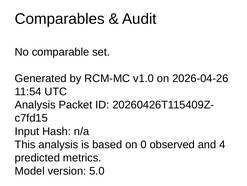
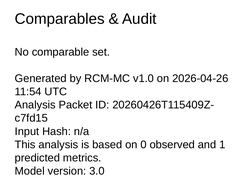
4: 4 -> 1
5.0: 5.0 -> 3.0
